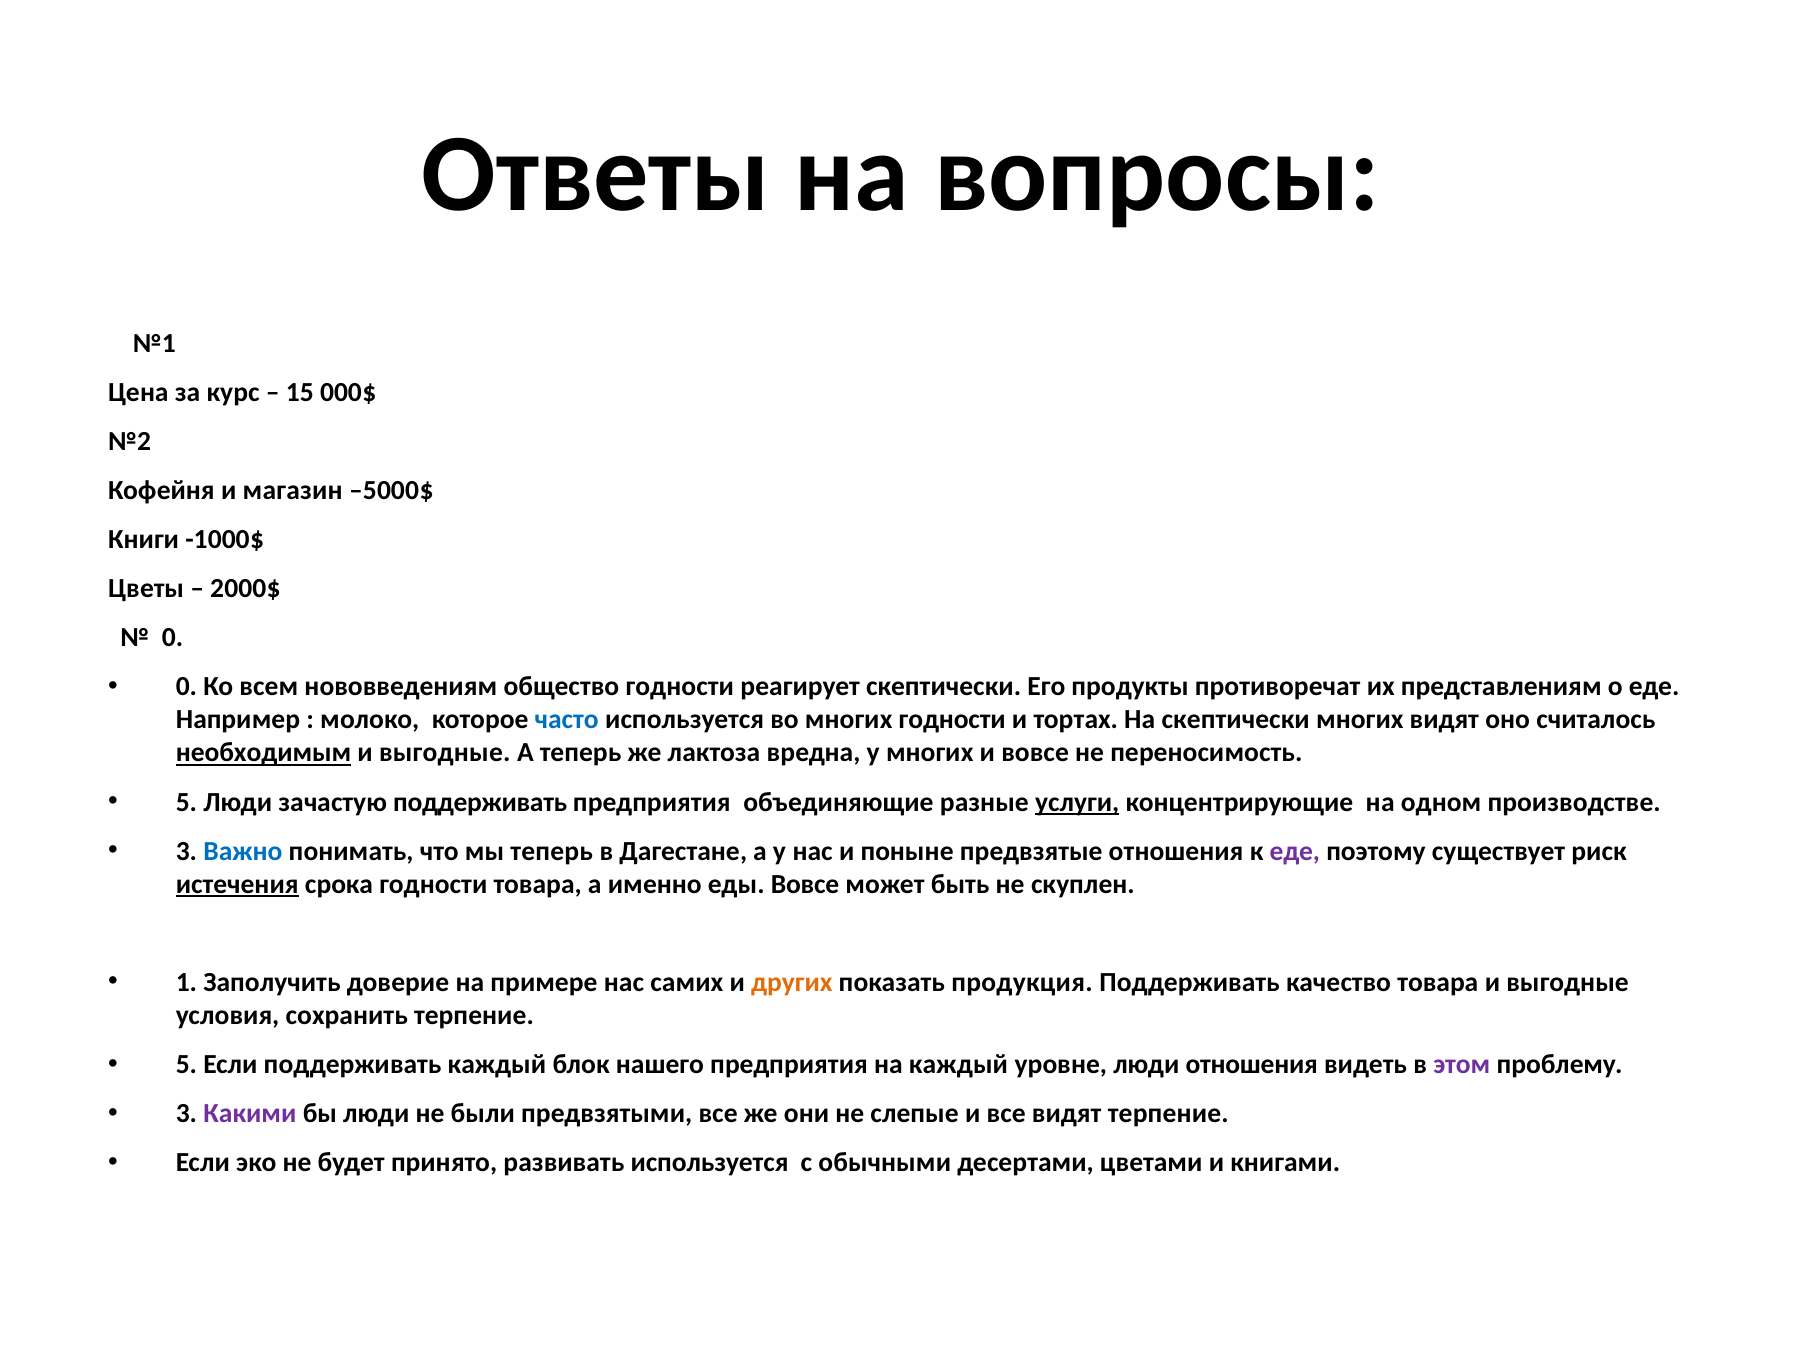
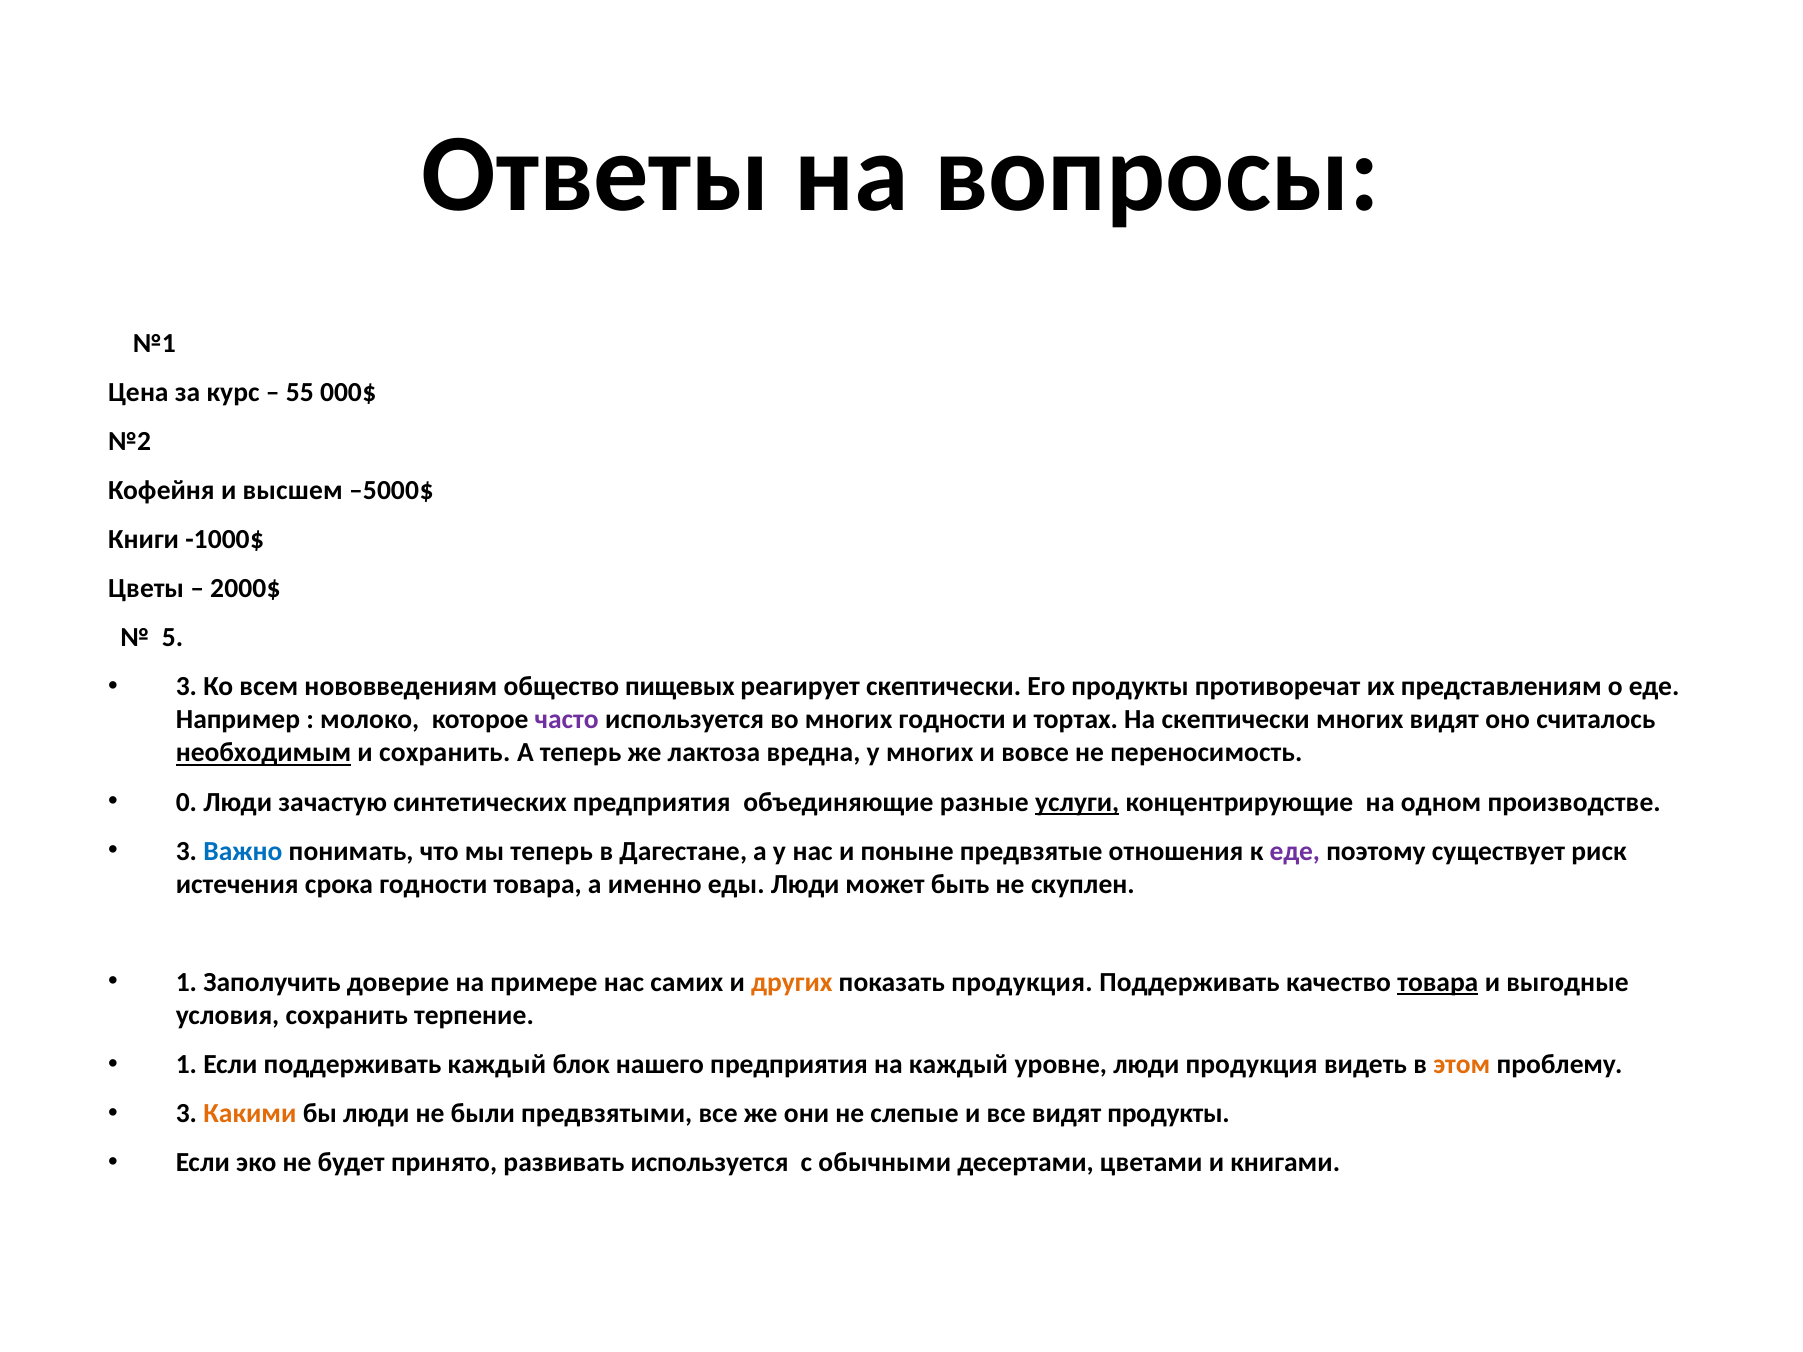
15: 15 -> 55
магазин: магазин -> высшем
0 at (173, 638): 0 -> 5
0 at (186, 687): 0 -> 3
общество годности: годности -> пищевых
часто colour: blue -> purple
выгодные at (445, 753): выгодные -> сохранить
5 at (186, 802): 5 -> 0
зачастую поддерживать: поддерживать -> синтетических
истечения underline: present -> none
еды Вовсе: Вовсе -> Люди
товара at (1438, 983) underline: none -> present
5 at (186, 1065): 5 -> 1
люди отношения: отношения -> продукция
этом colour: purple -> orange
Какими colour: purple -> orange
видят терпение: терпение -> продукты
